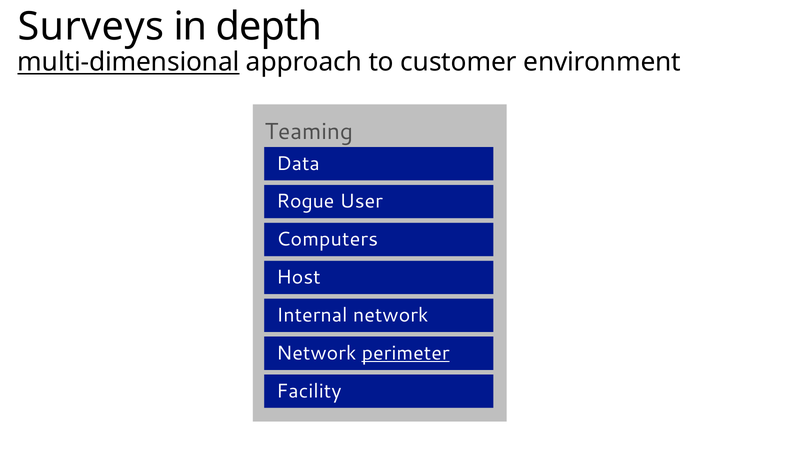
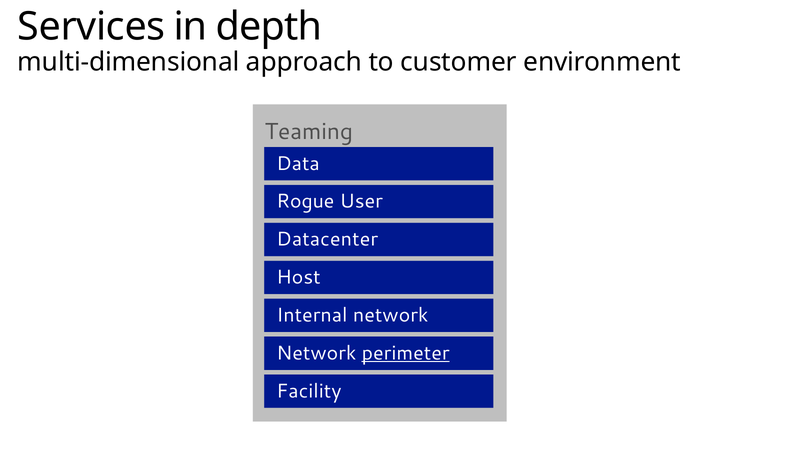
Surveys: Surveys -> Services
multi-dimensional underline: present -> none
Computers: Computers -> Datacenter
